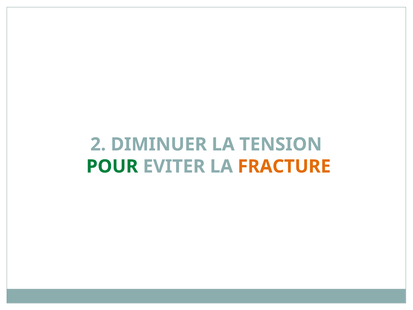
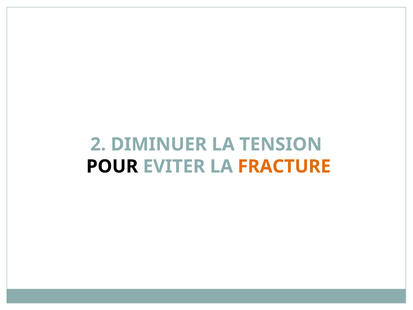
POUR colour: green -> black
